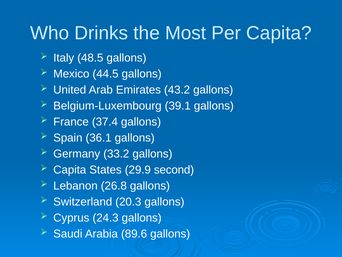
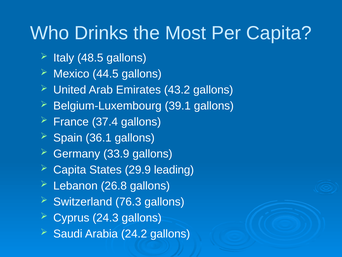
33.2: 33.2 -> 33.9
second: second -> leading
20.3: 20.3 -> 76.3
89.6: 89.6 -> 24.2
